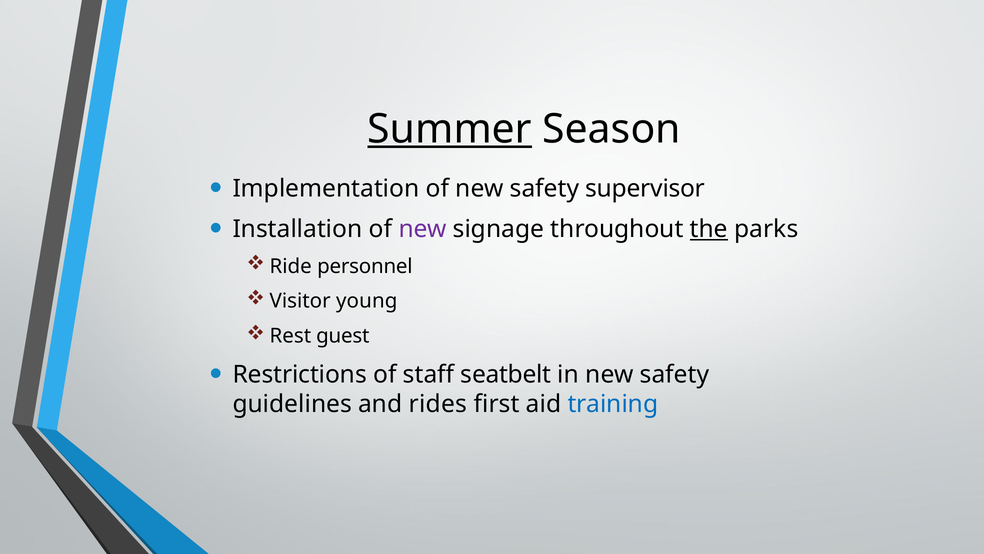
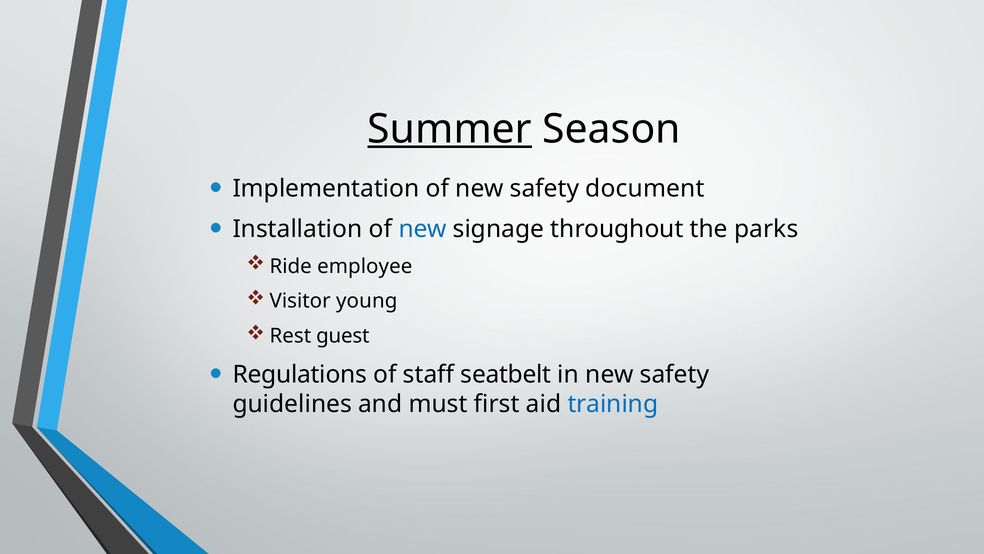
supervisor: supervisor -> document
new at (423, 229) colour: purple -> blue
the underline: present -> none
personnel: personnel -> employee
Restrictions: Restrictions -> Regulations
rides: rides -> must
